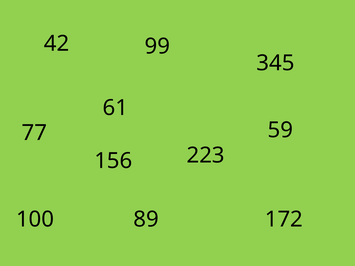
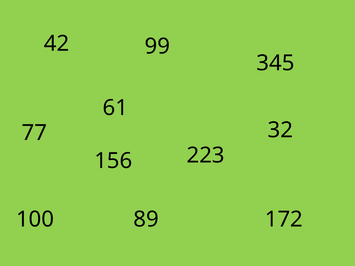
59: 59 -> 32
